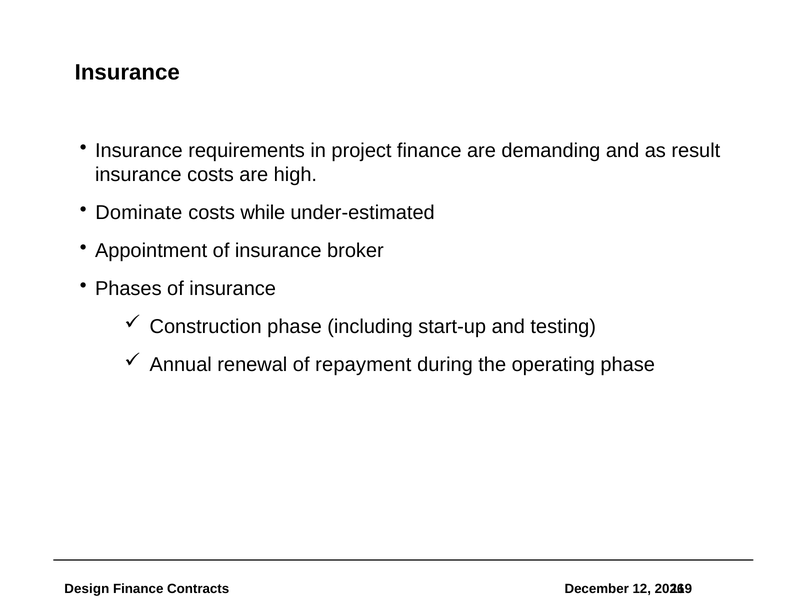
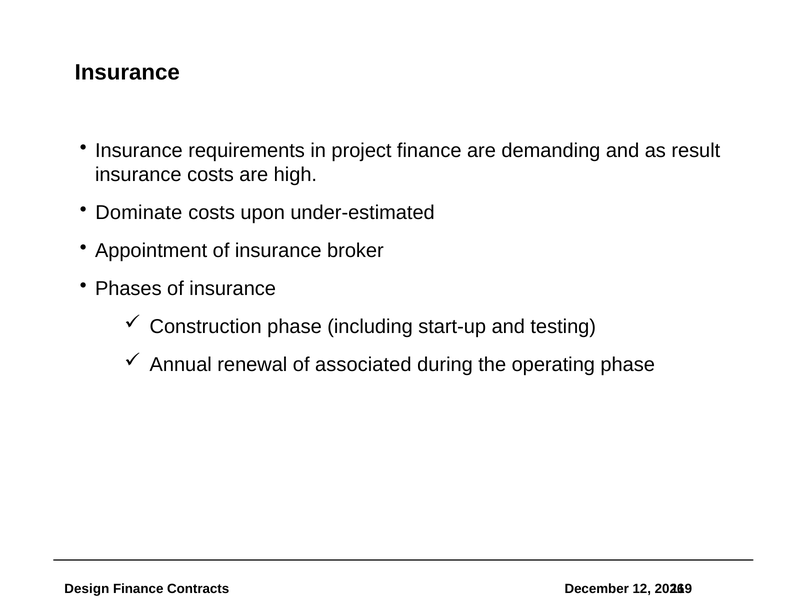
while: while -> upon
repayment: repayment -> associated
